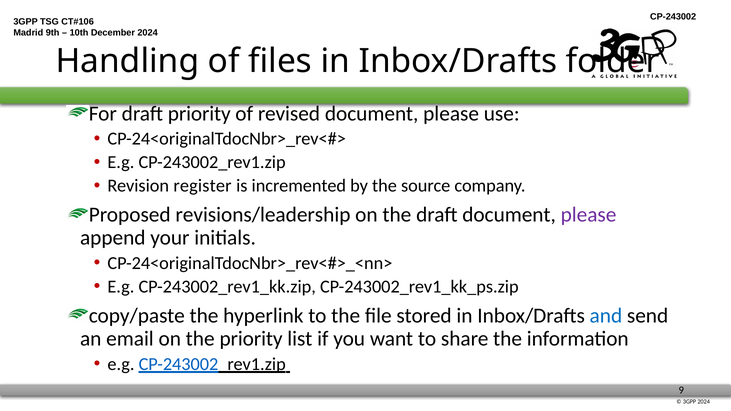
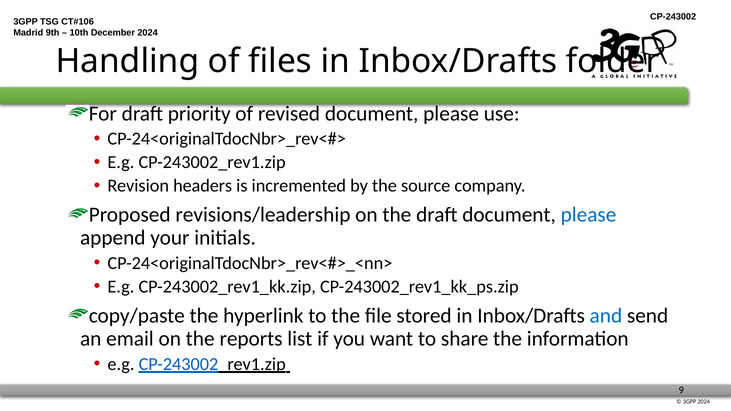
register: register -> headers
please at (589, 215) colour: purple -> blue
the priority: priority -> reports
